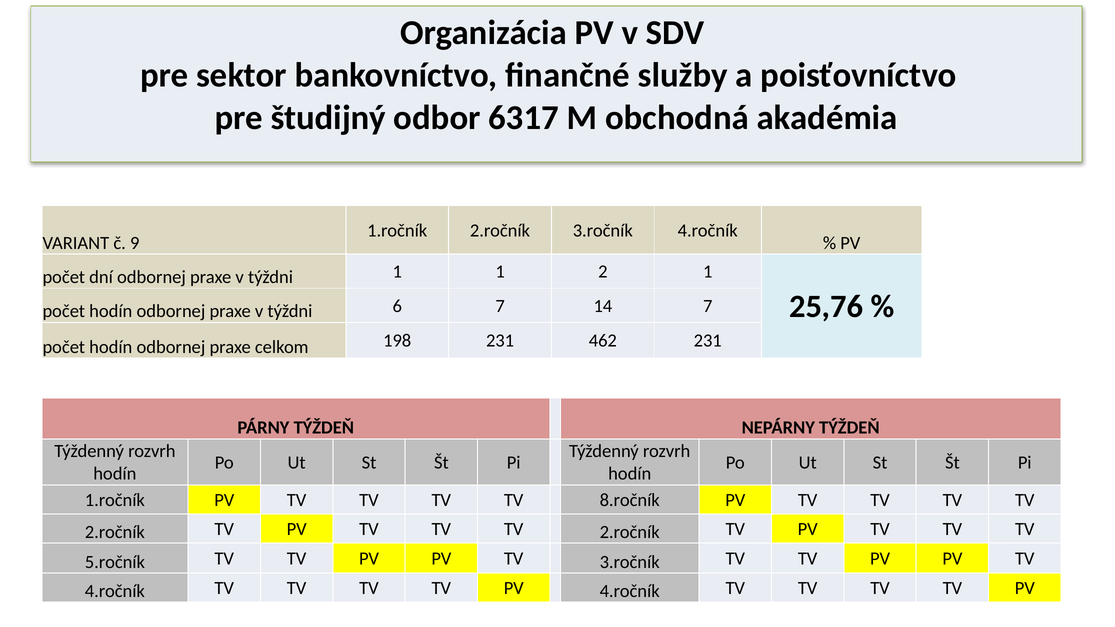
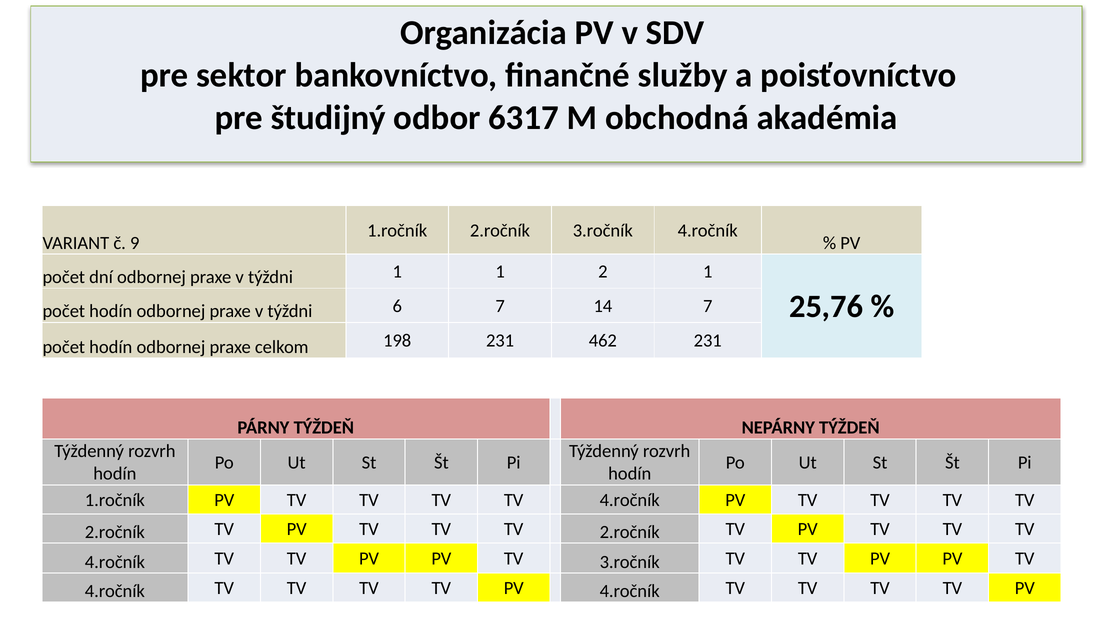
8.ročník at (630, 500): 8.ročník -> 4.ročník
5.ročník at (115, 562): 5.ročník -> 4.ročník
